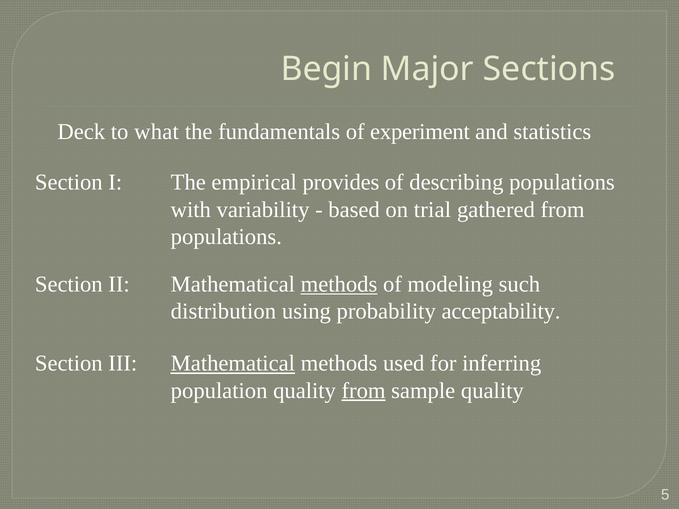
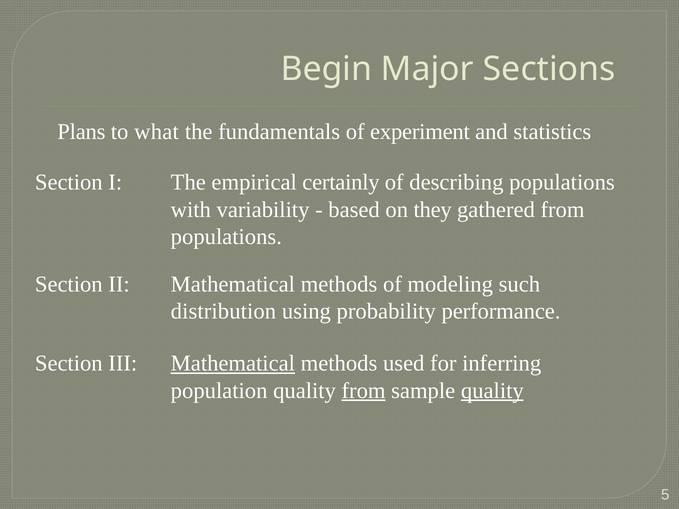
Deck: Deck -> Plans
provides: provides -> certainly
trial: trial -> they
methods at (339, 284) underline: present -> none
acceptability: acceptability -> performance
quality at (492, 391) underline: none -> present
